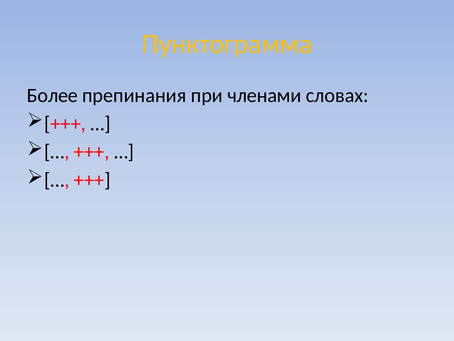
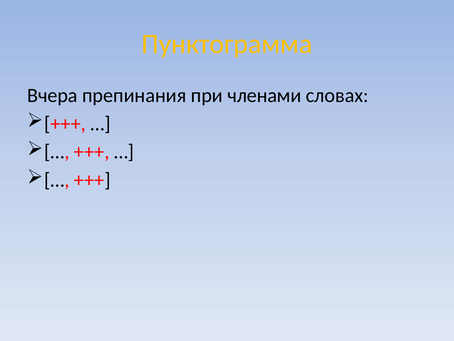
Более: Более -> Вчера
